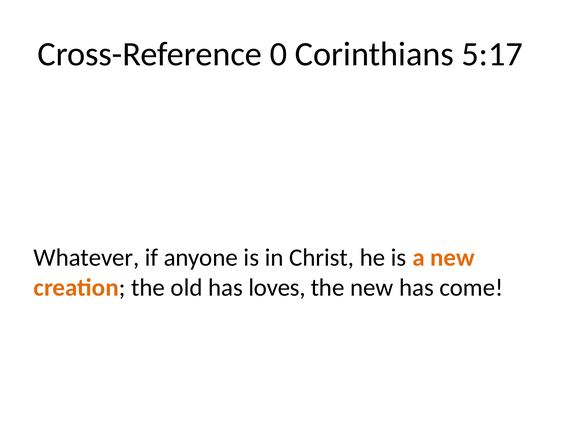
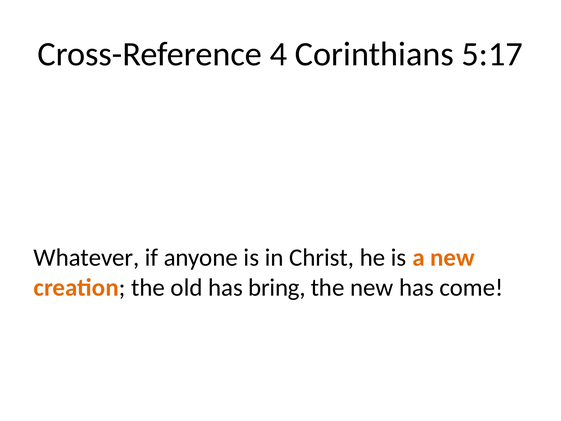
0: 0 -> 4
loves: loves -> bring
